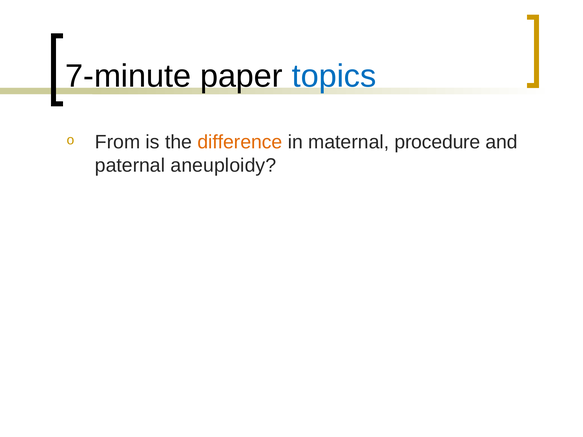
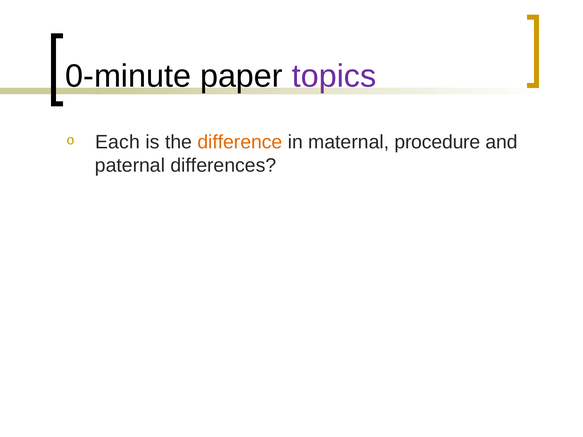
7-minute: 7-minute -> 0-minute
topics colour: blue -> purple
From: From -> Each
aneuploidy: aneuploidy -> differences
